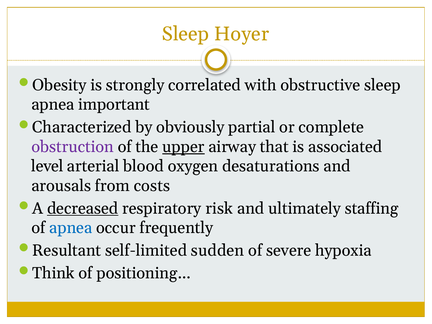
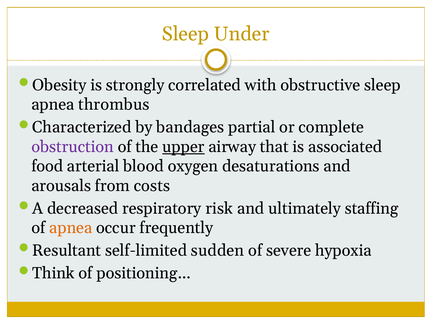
Hoyer: Hoyer -> Under
important: important -> thrombus
obviously: obviously -> bandages
level: level -> food
decreased underline: present -> none
apnea at (71, 228) colour: blue -> orange
